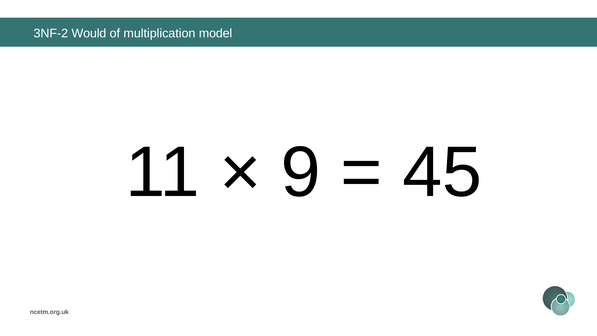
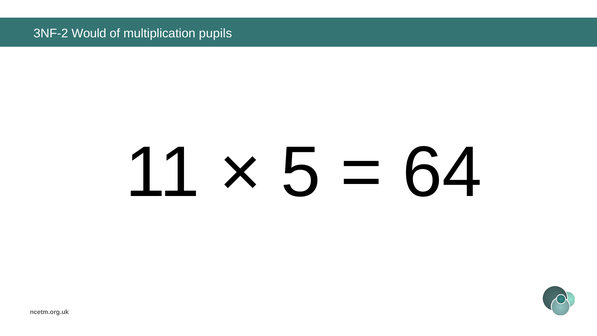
model: model -> pupils
9: 9 -> 5
45: 45 -> 64
